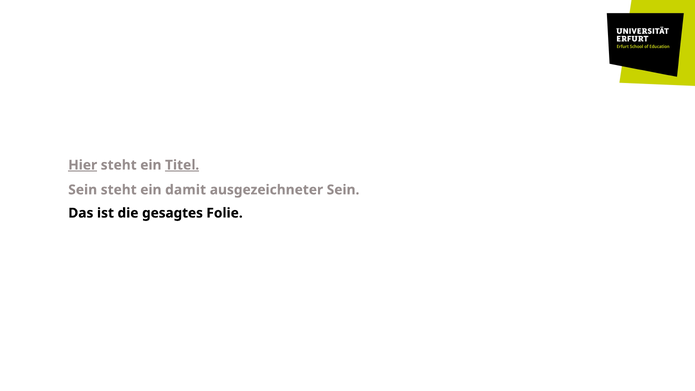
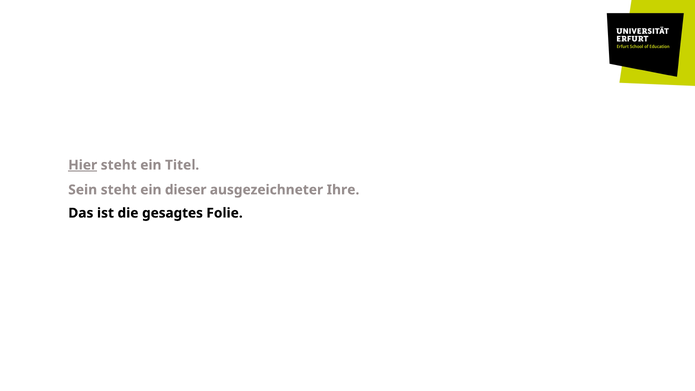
Titel underline: present -> none
damit: damit -> dieser
ausgezeichneter Sein: Sein -> Ihre
